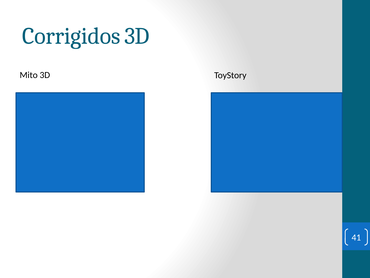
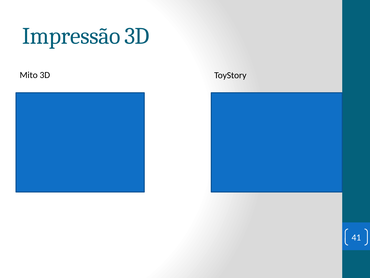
Corrigidos: Corrigidos -> Impressão
